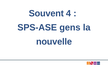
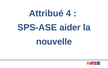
Souvent: Souvent -> Attribué
gens: gens -> aider
